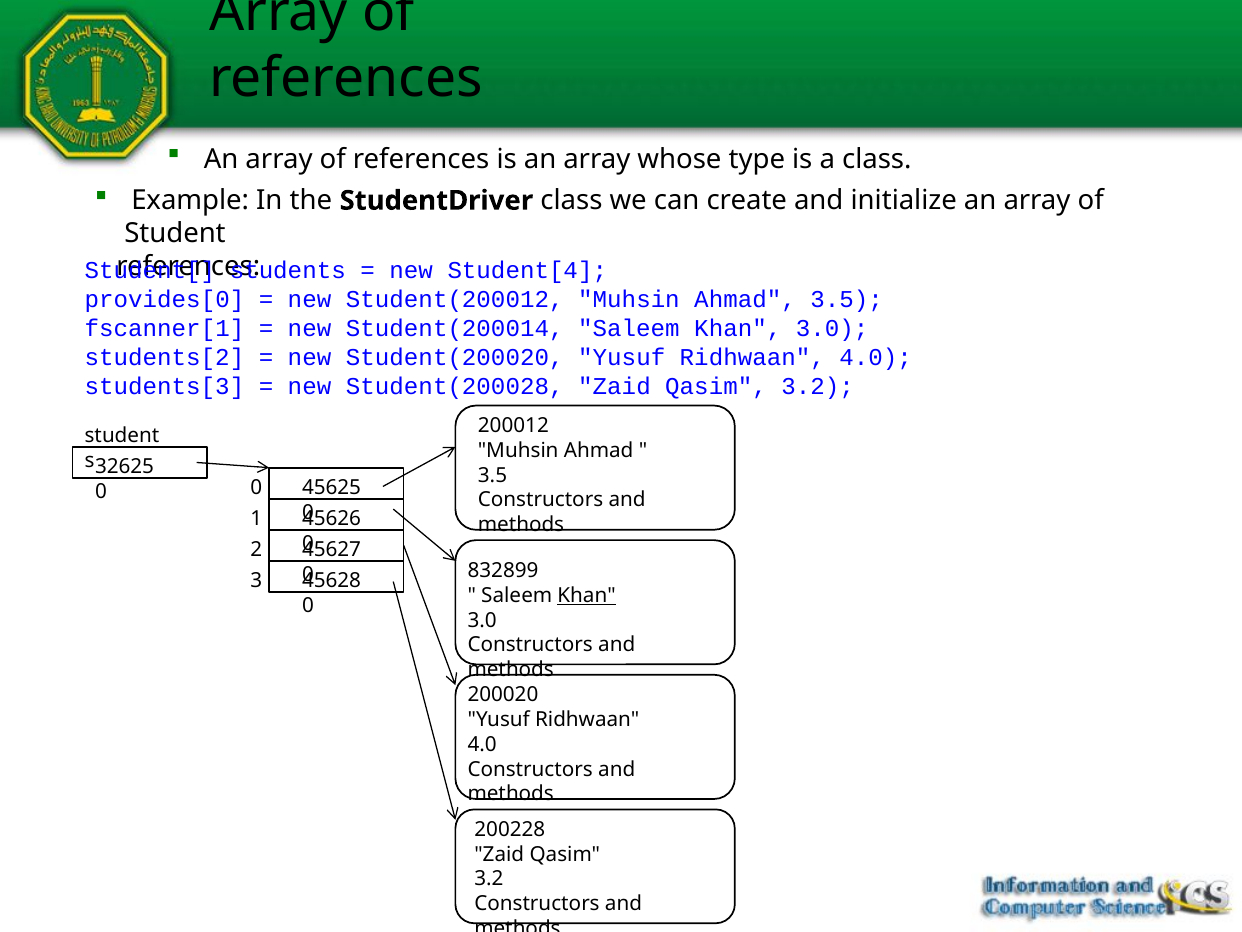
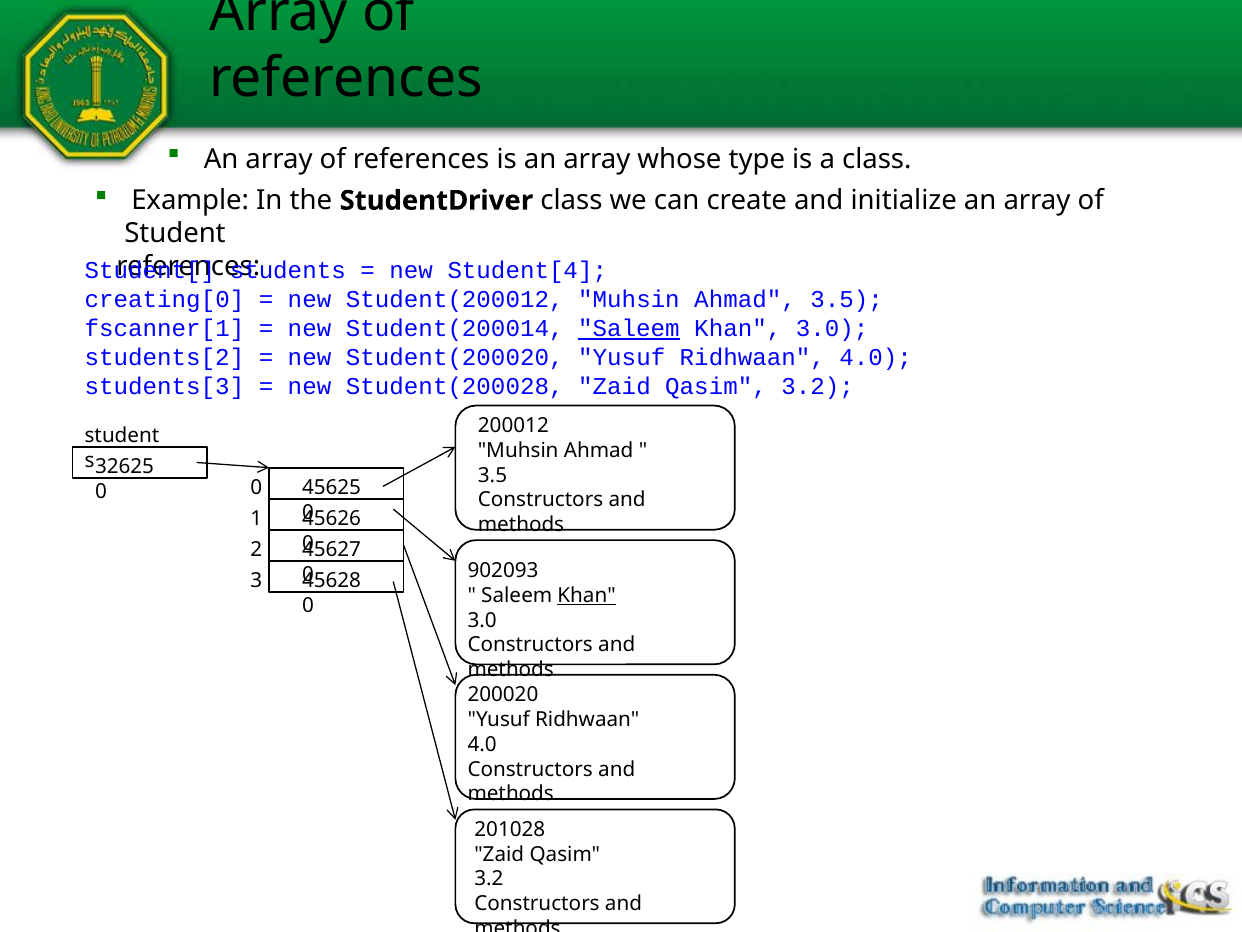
provides[0: provides[0 -> creating[0
Saleem at (629, 329) underline: none -> present
832899: 832899 -> 902093
200228: 200228 -> 201028
